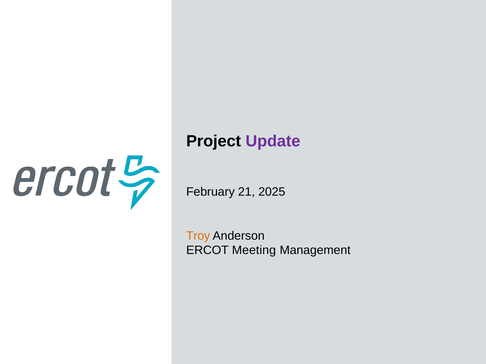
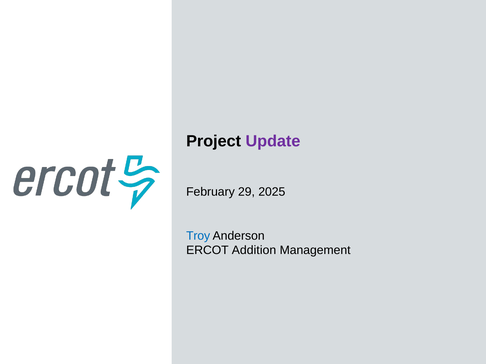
21: 21 -> 29
Troy colour: orange -> blue
Meeting: Meeting -> Addition
